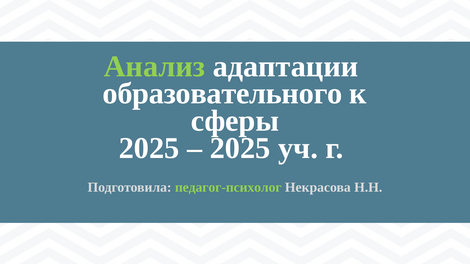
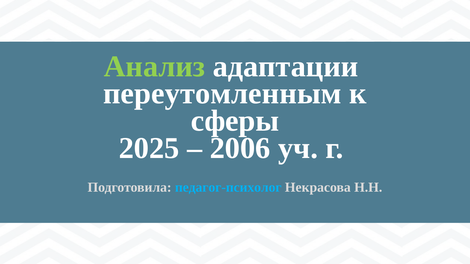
образовательного: образовательного -> переутомленным
2025 at (240, 148): 2025 -> 2006
педагог-психолог colour: light green -> light blue
